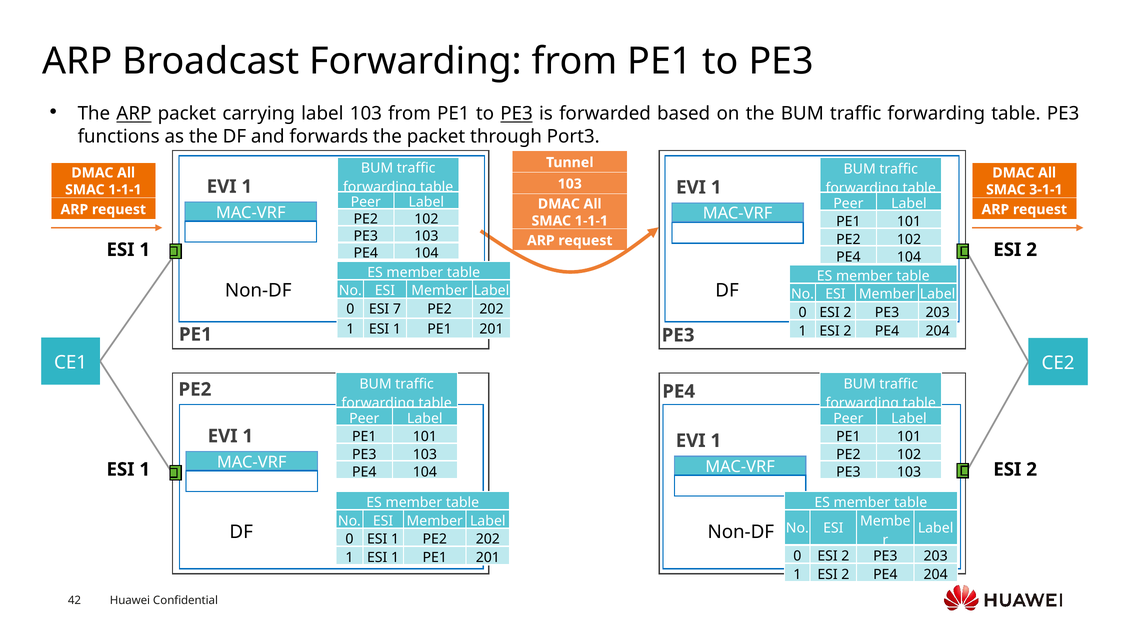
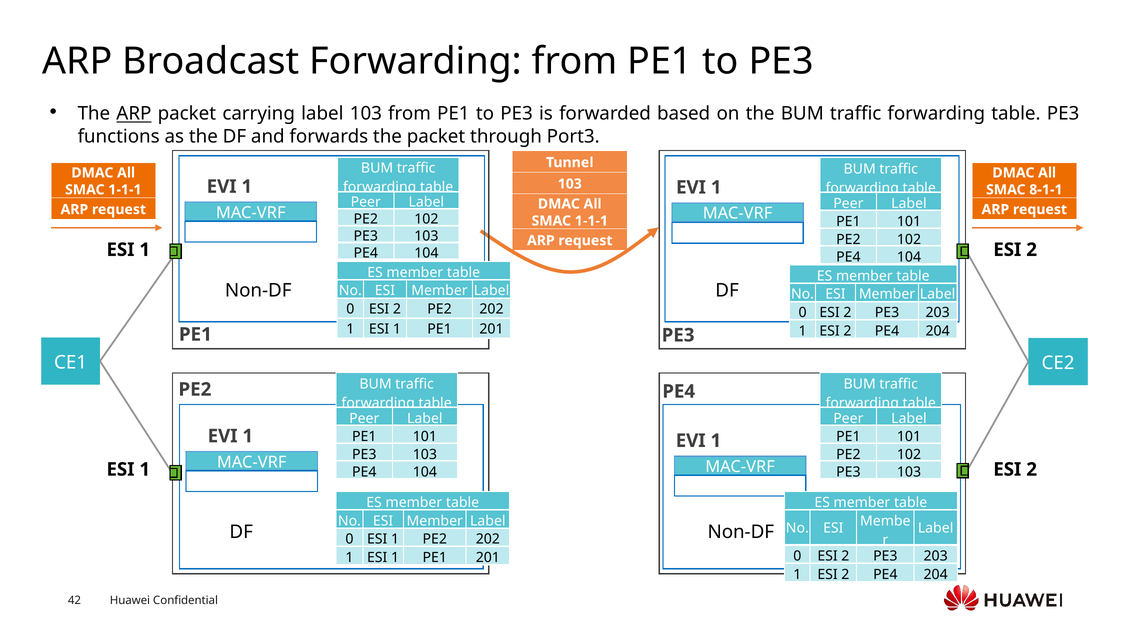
PE3 at (517, 114) underline: present -> none
3-1-1: 3-1-1 -> 8-1-1
7 at (397, 309): 7 -> 2
